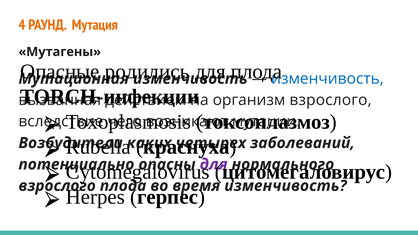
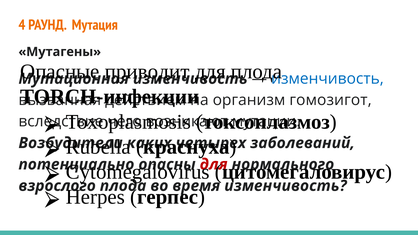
родились: родились -> приводит
организм взрослого: взрослого -> гомозигот
для at (214, 164) colour: purple -> red
